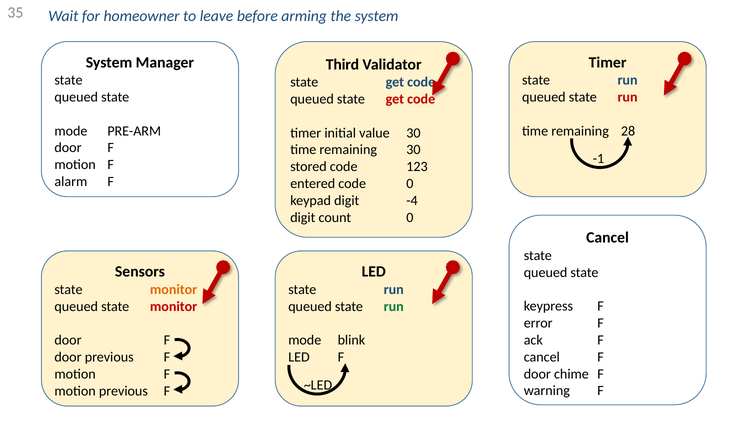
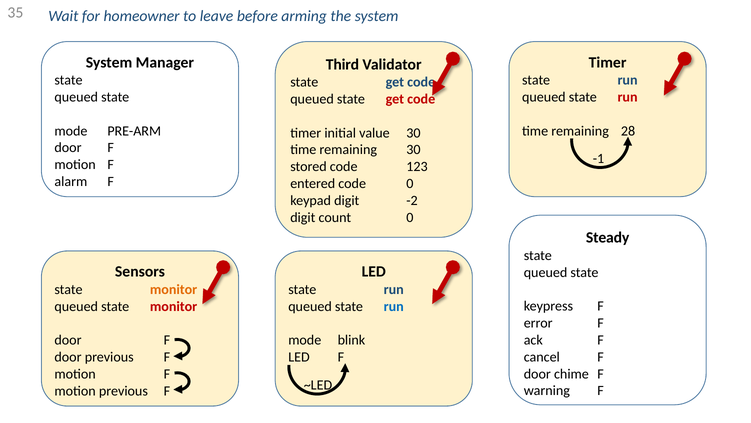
-4: -4 -> -2
Cancel at (608, 237): Cancel -> Steady
run at (394, 306) colour: green -> blue
